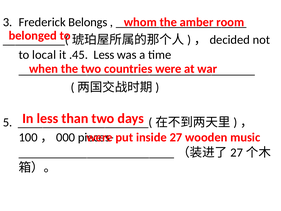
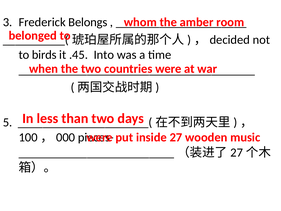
local: local -> birds
.45 Less: Less -> Into
